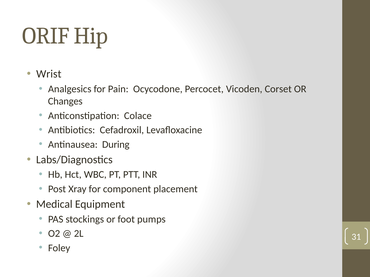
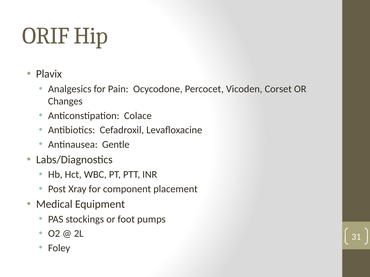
Wrist: Wrist -> Plavix
During: During -> Gentle
